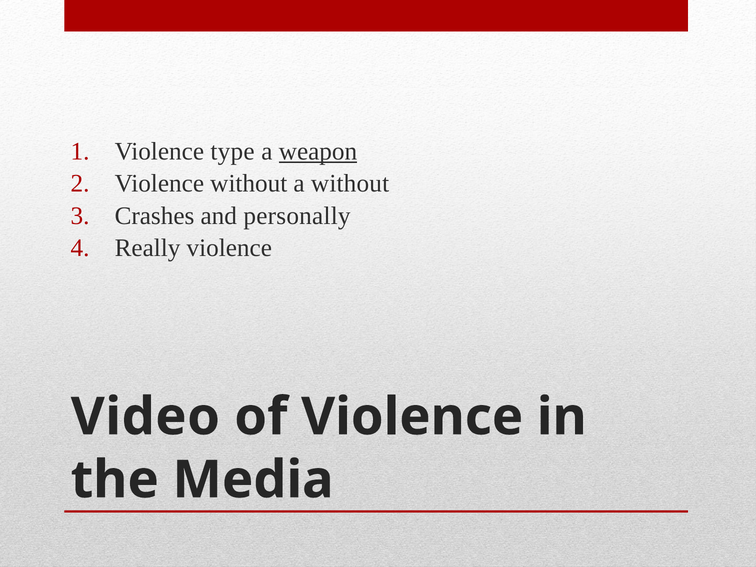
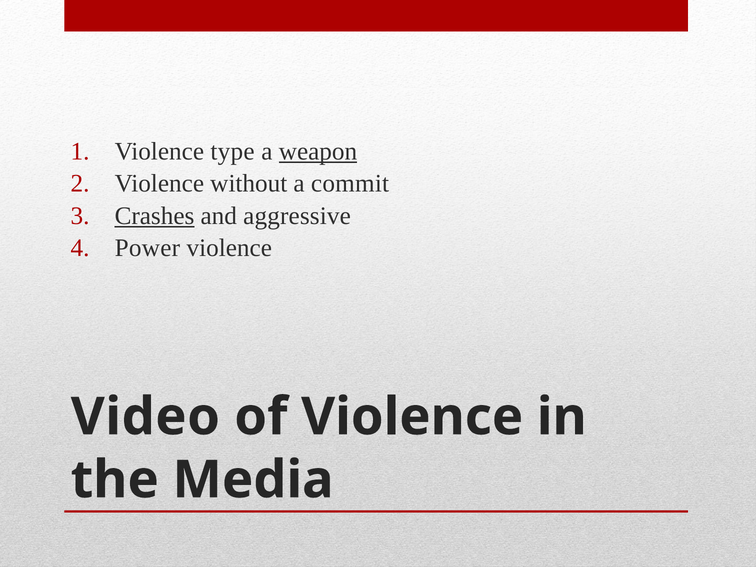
a without: without -> commit
Crashes underline: none -> present
personally: personally -> aggressive
Really: Really -> Power
